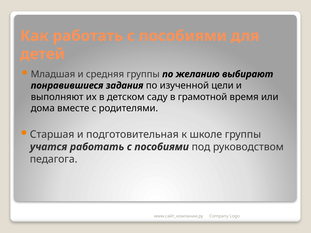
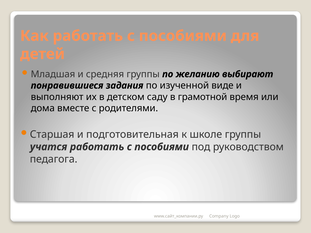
цели: цели -> виде
